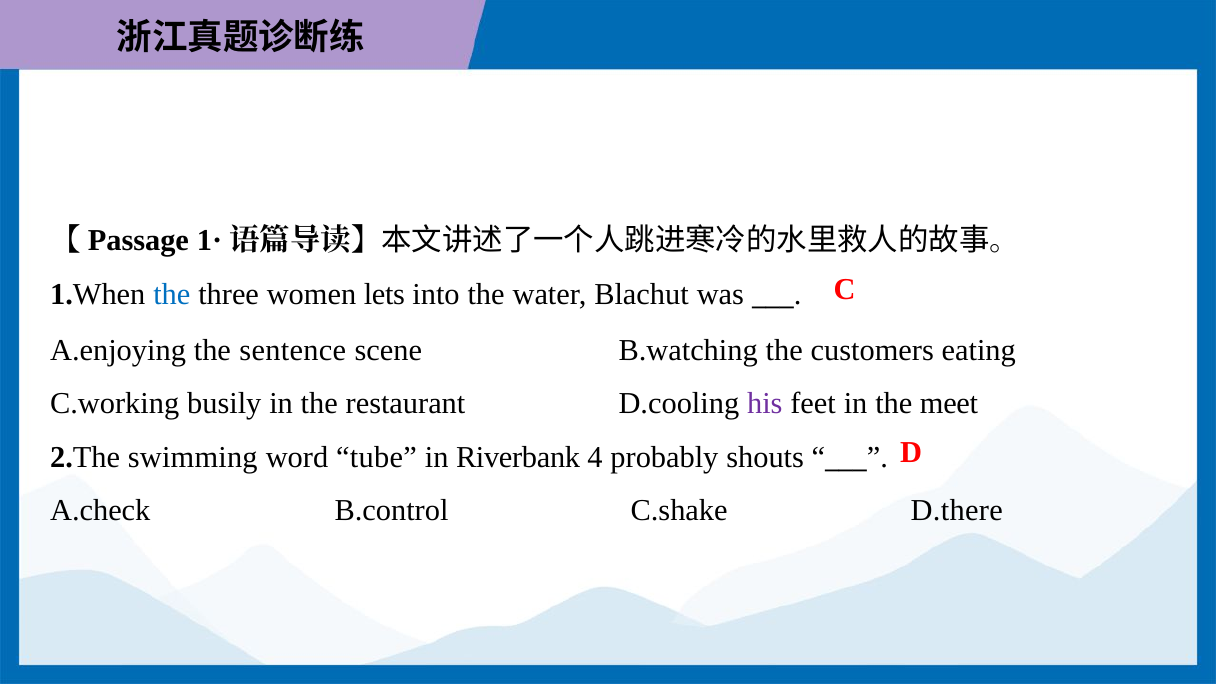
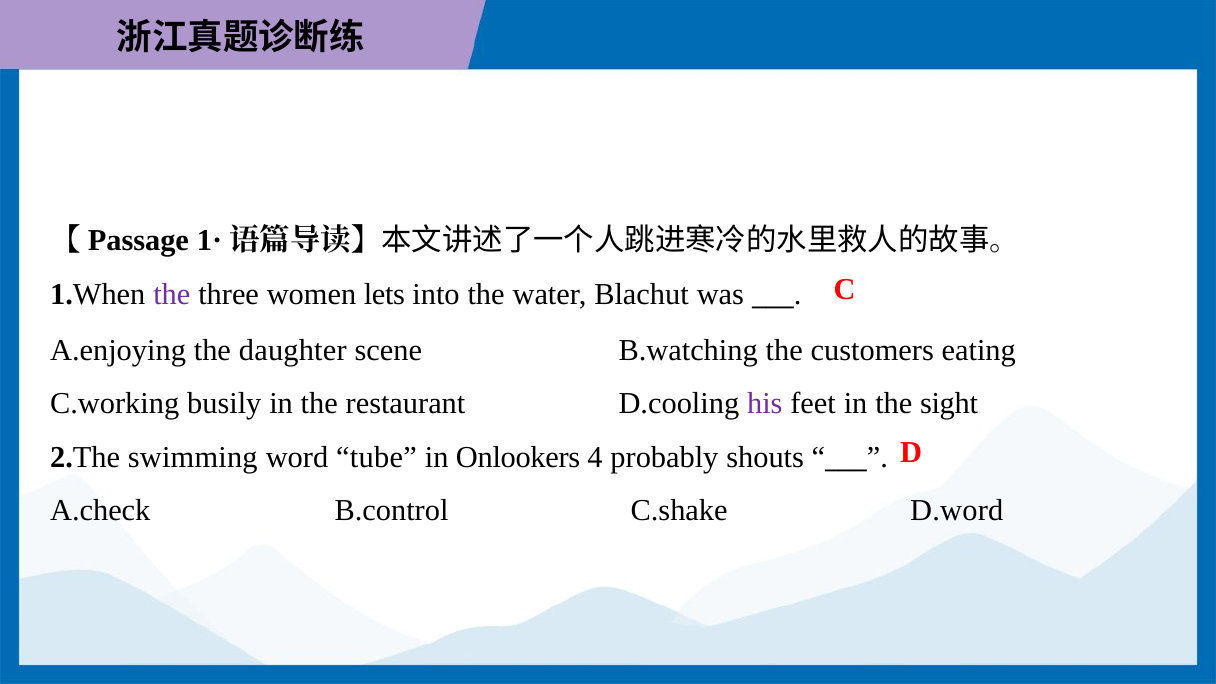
the at (172, 294) colour: blue -> purple
sentence: sentence -> daughter
meet: meet -> sight
Riverbank: Riverbank -> Onlookers
D.there: D.there -> D.word
